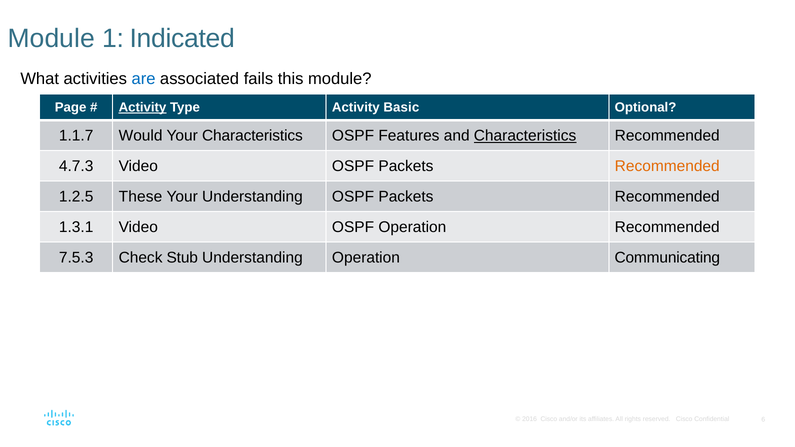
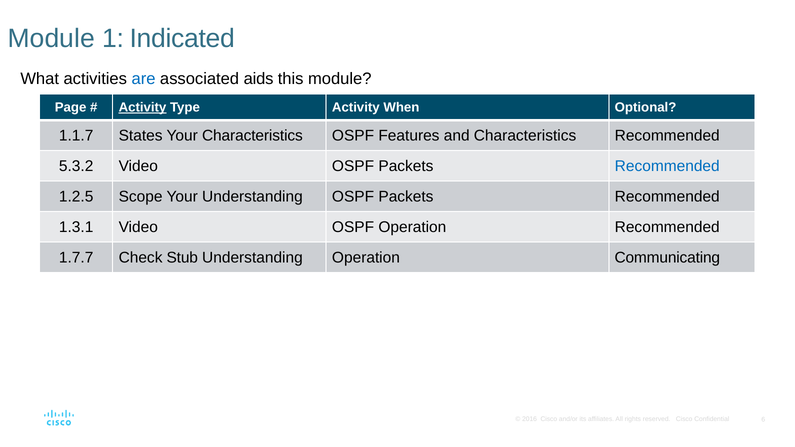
fails: fails -> aids
Basic: Basic -> When
Would: Would -> States
Characteristics at (525, 136) underline: present -> none
4.7.3: 4.7.3 -> 5.3.2
Recommended at (667, 166) colour: orange -> blue
These: These -> Scope
7.5.3: 7.5.3 -> 1.7.7
